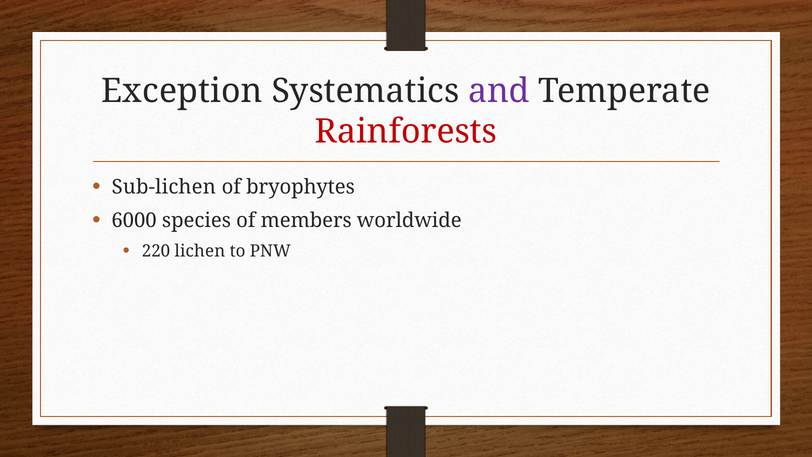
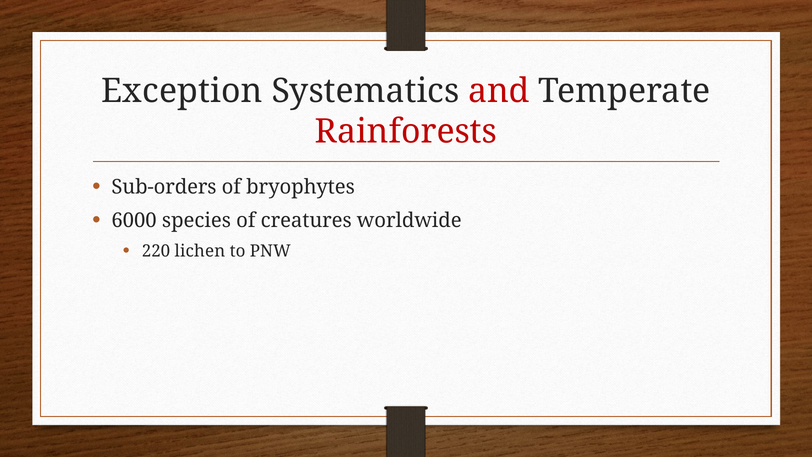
and colour: purple -> red
Sub-lichen: Sub-lichen -> Sub-orders
members: members -> creatures
